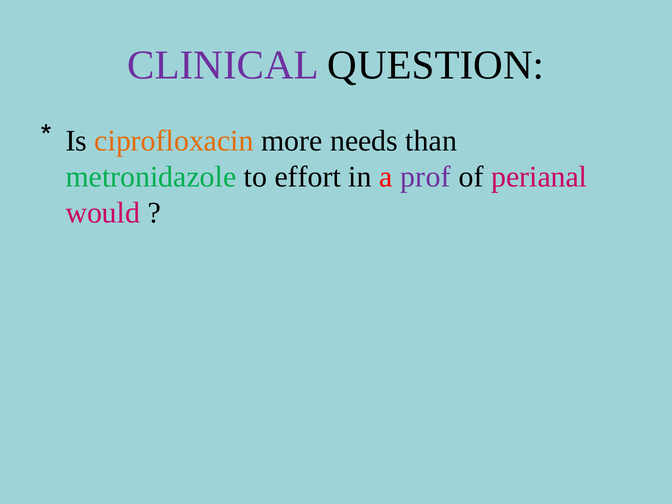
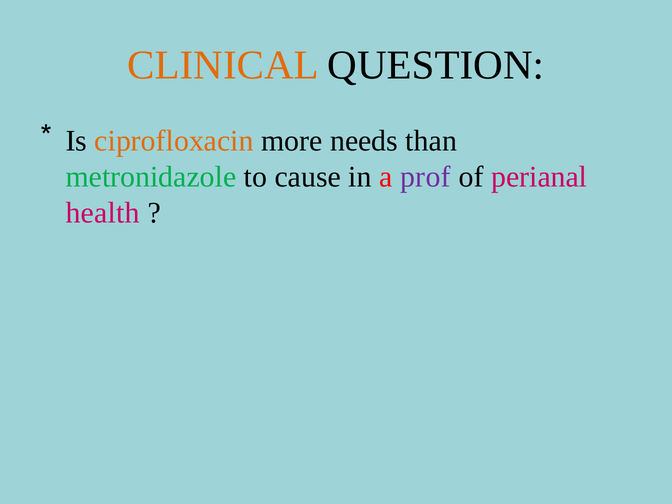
CLINICAL colour: purple -> orange
effort: effort -> cause
would: would -> health
